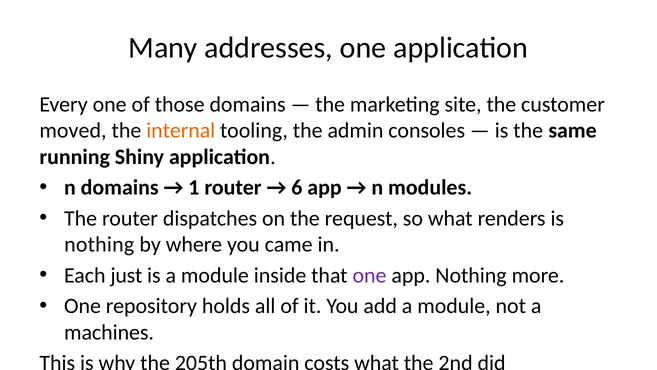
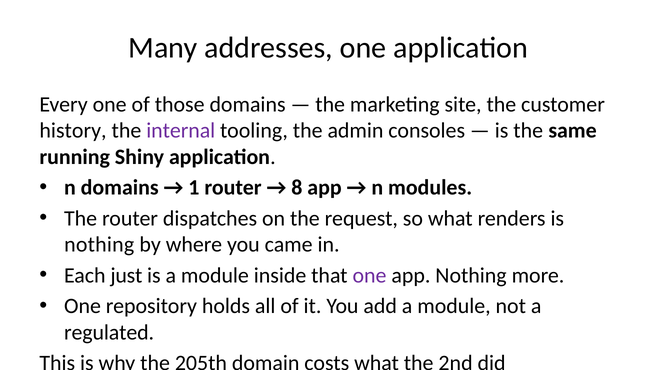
moved: moved -> history
internal colour: orange -> purple
6: 6 -> 8
machines: machines -> regulated
